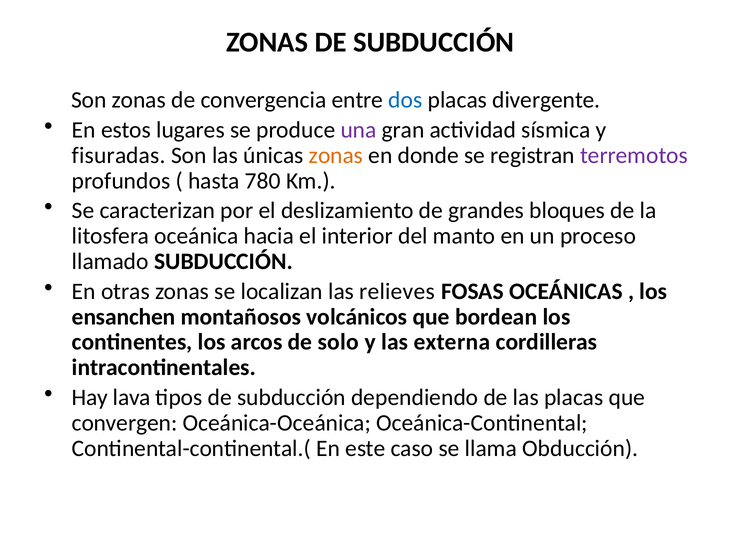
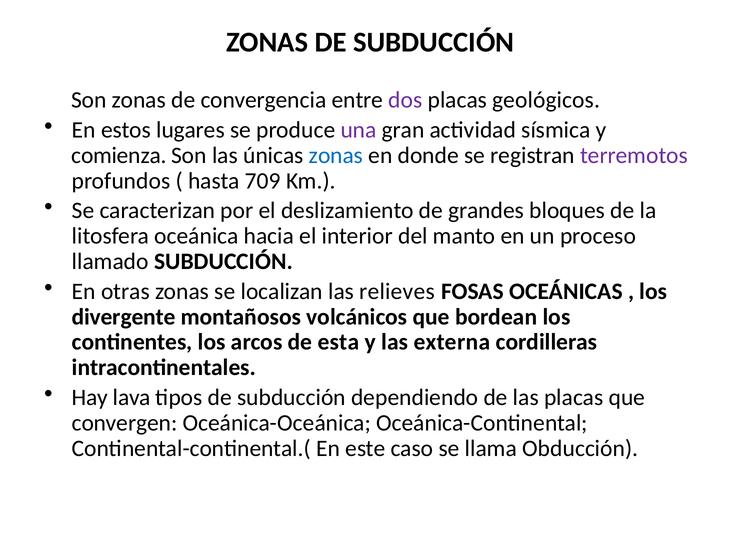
dos colour: blue -> purple
divergente: divergente -> geológicos
fisuradas: fisuradas -> comienza
zonas at (336, 155) colour: orange -> blue
780: 780 -> 709
ensanchen: ensanchen -> divergente
solo: solo -> esta
